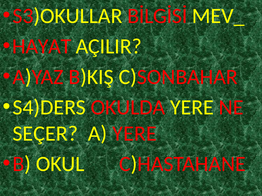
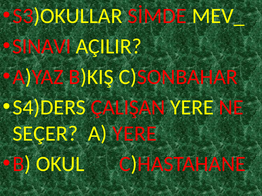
BİLGİSİ: BİLGİSİ -> SİMDE
HAYAT: HAYAT -> SINAVI
OKULDA: OKULDA -> ÇALIŞAN
